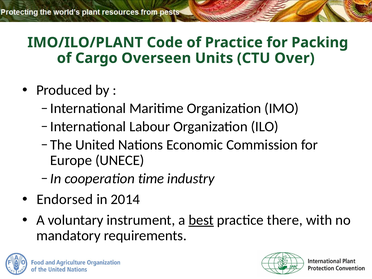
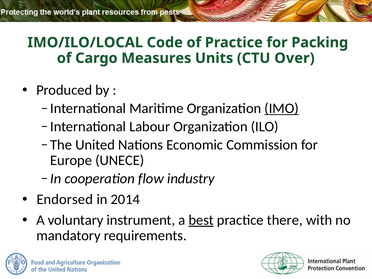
IMO/ILO/PLANT: IMO/ILO/PLANT -> IMO/ILO/LOCAL
Overseen: Overseen -> Measures
IMO underline: none -> present
time: time -> flow
